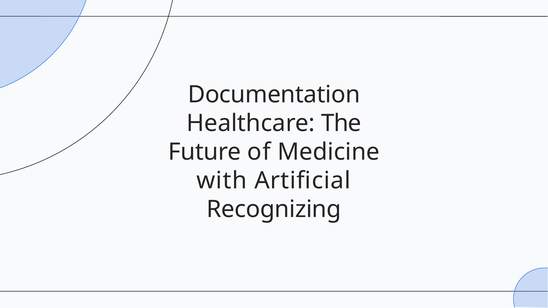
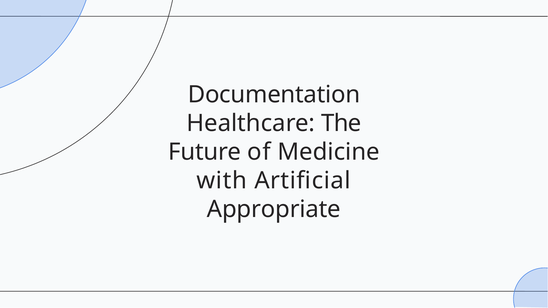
Recognizing: Recognizing -> Appropriate
